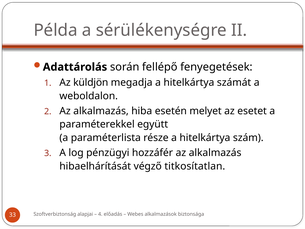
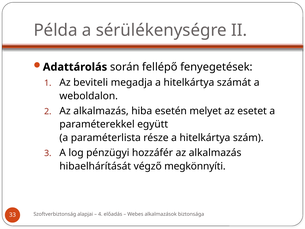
küldjön: küldjön -> beviteli
titkosítatlan: titkosítatlan -> megkönnyíti
